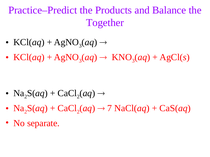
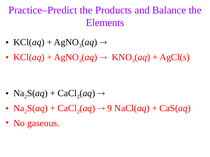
Together: Together -> Elements
7: 7 -> 9
separate: separate -> gaseous
